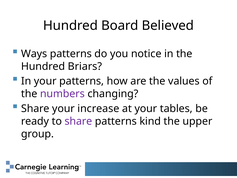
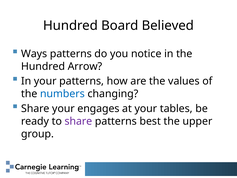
Briars: Briars -> Arrow
numbers colour: purple -> blue
increase: increase -> engages
kind: kind -> best
